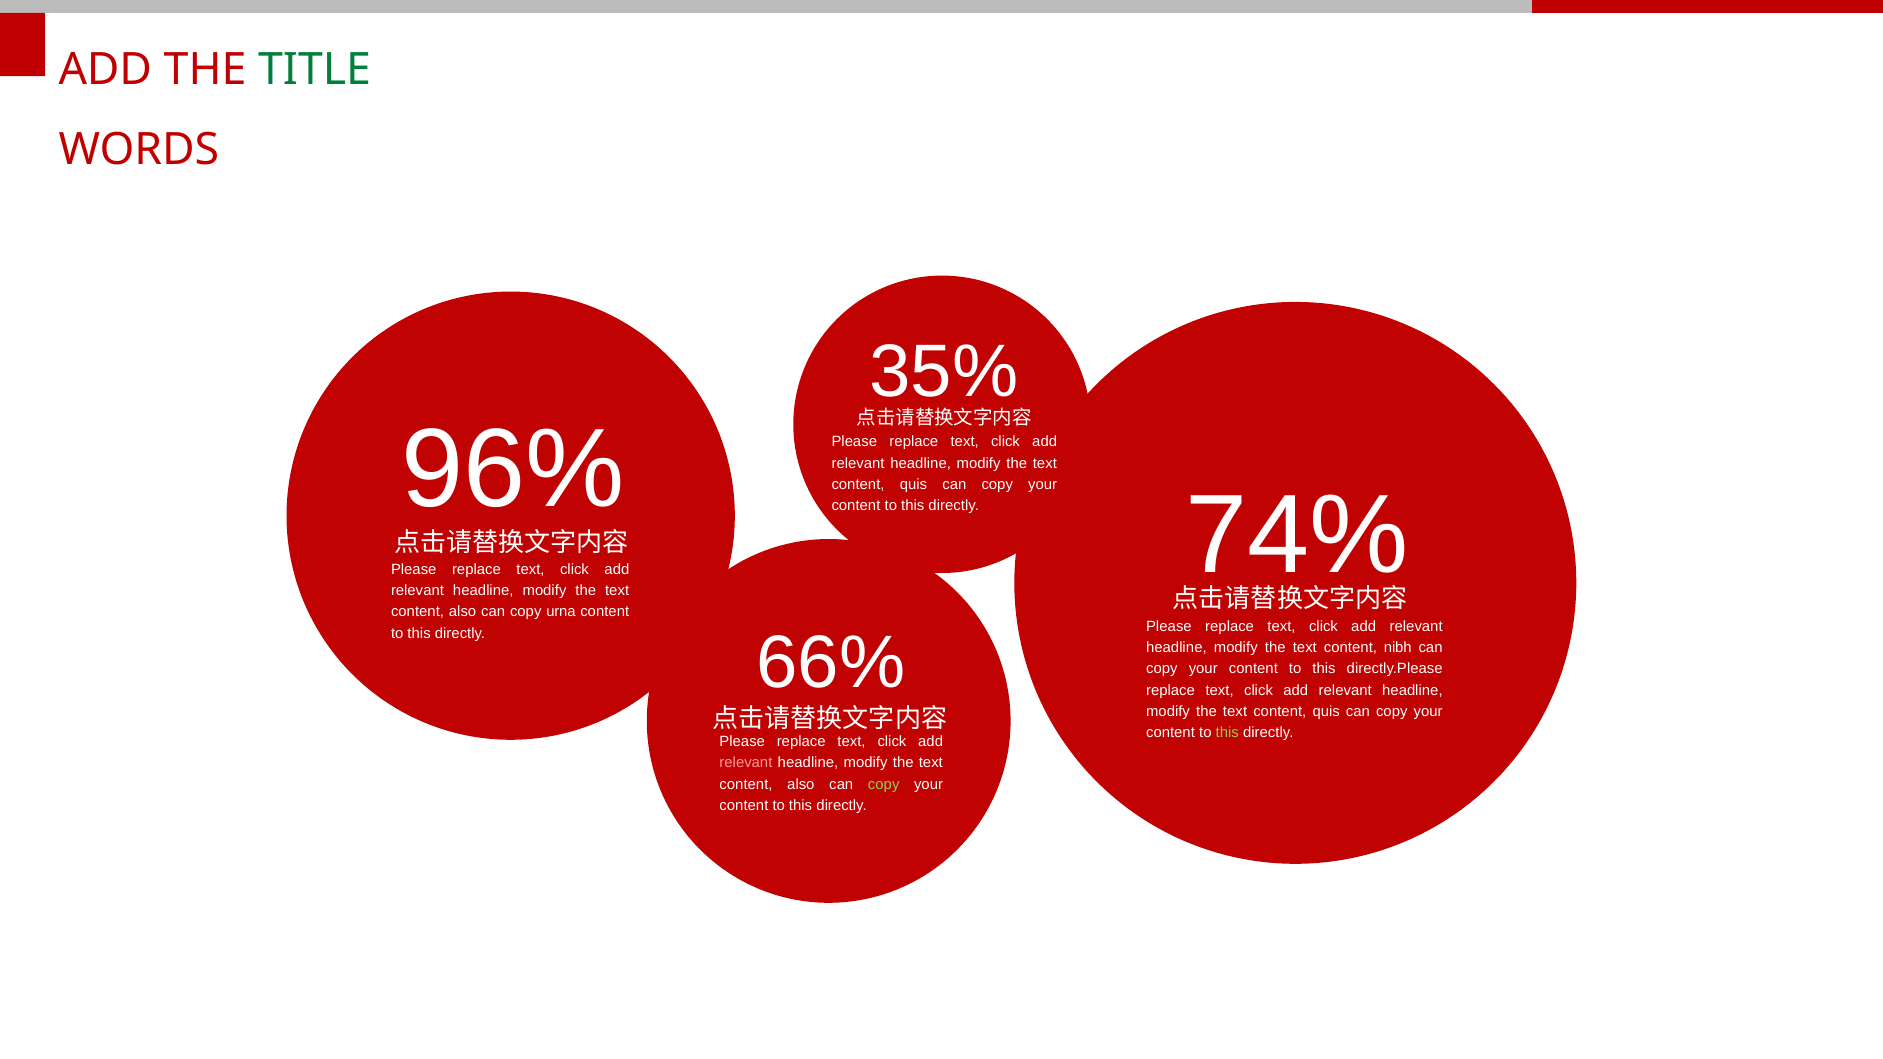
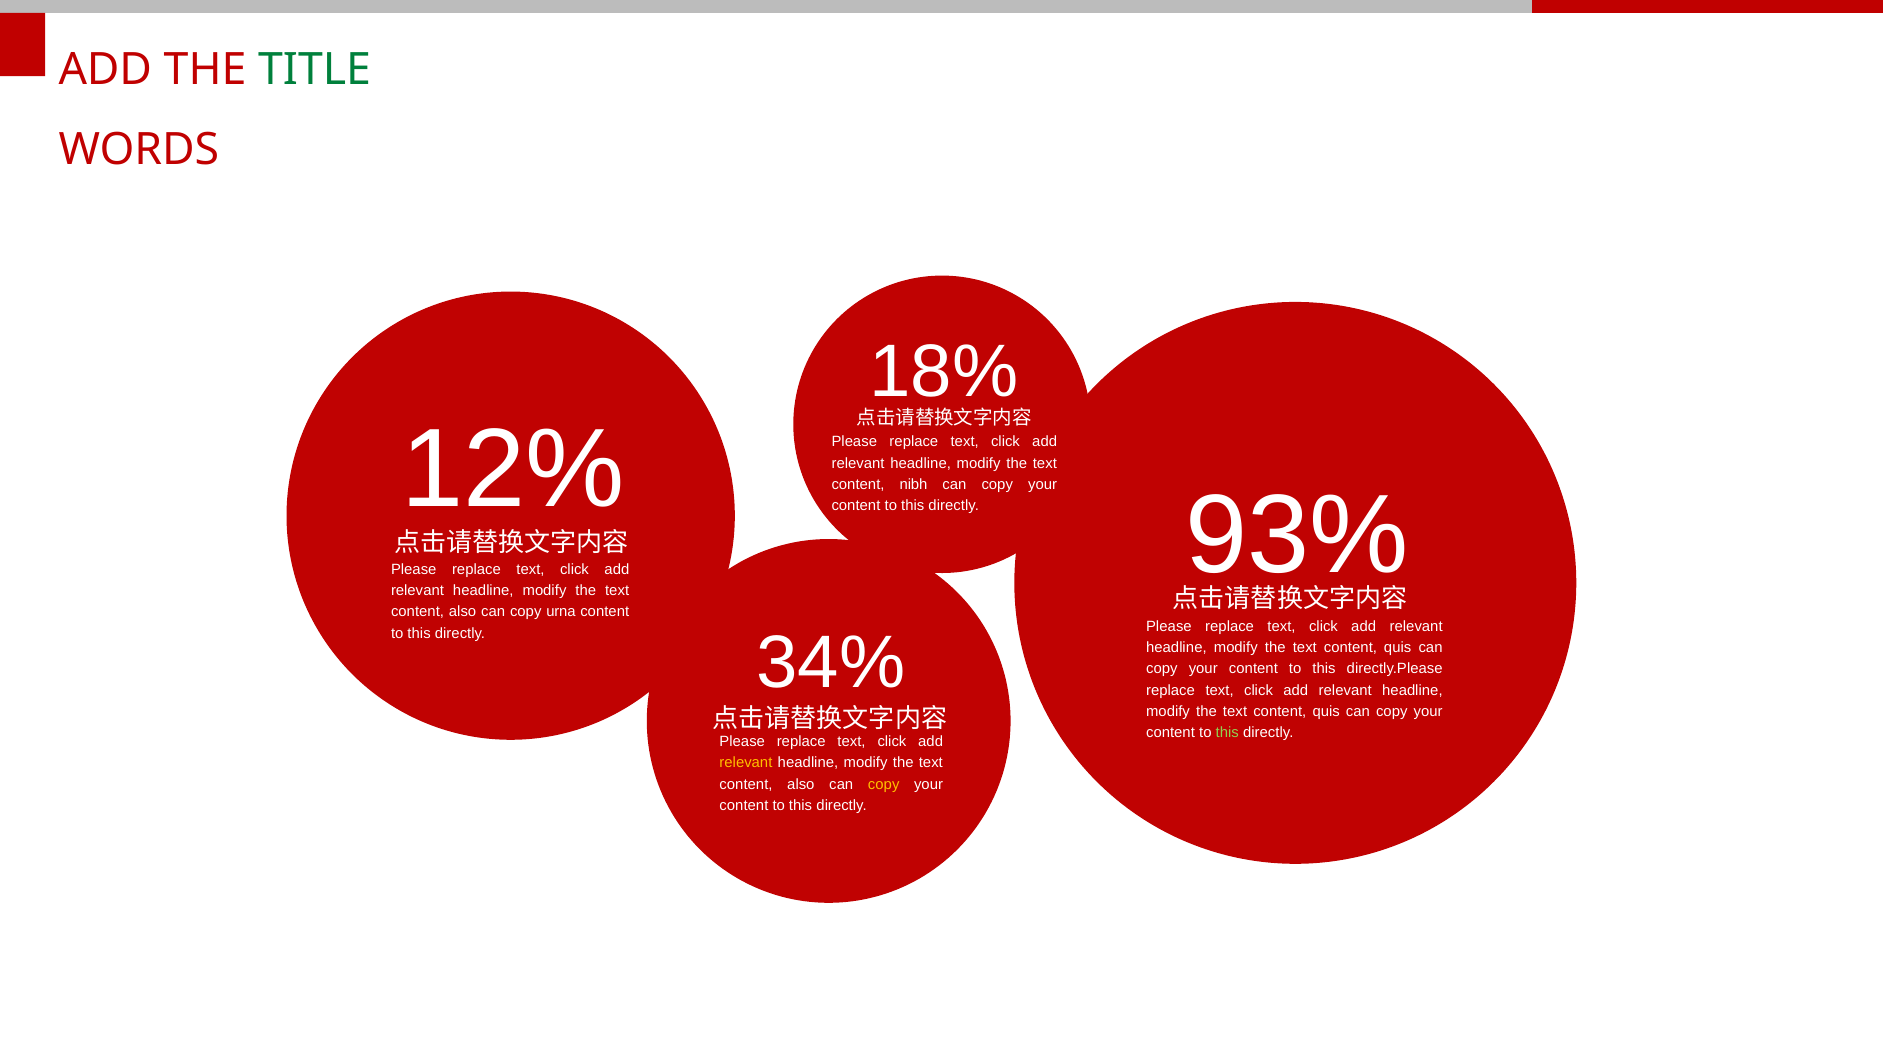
35%: 35% -> 18%
96%: 96% -> 12%
quis at (913, 485): quis -> nibh
74%: 74% -> 93%
66%: 66% -> 34%
nibh at (1398, 648): nibh -> quis
relevant at (746, 763) colour: pink -> yellow
copy at (884, 784) colour: light green -> yellow
